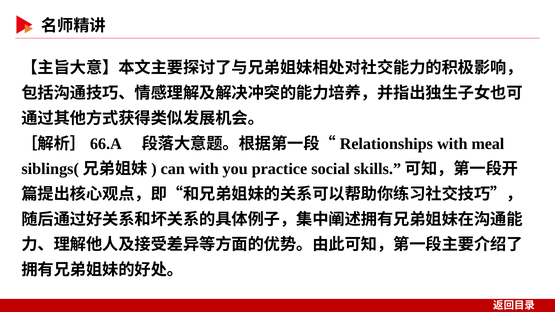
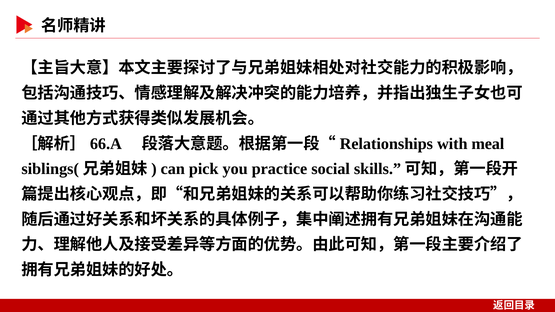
can with: with -> pick
